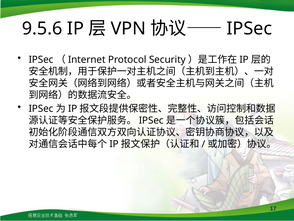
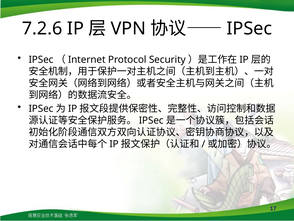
9.5.6: 9.5.6 -> 7.2.6
